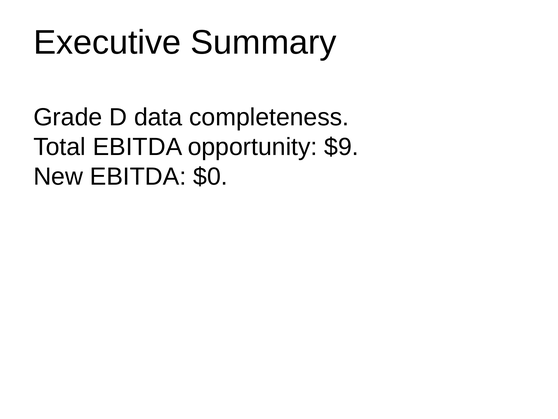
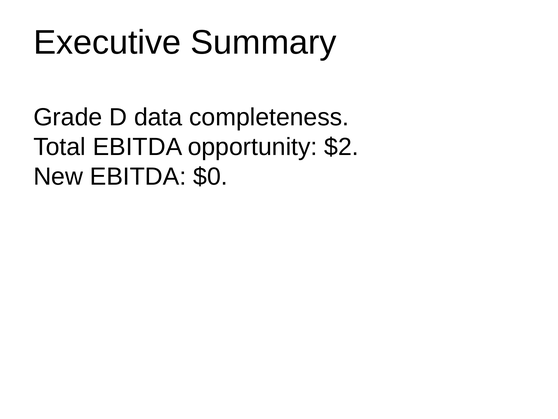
$9: $9 -> $2
